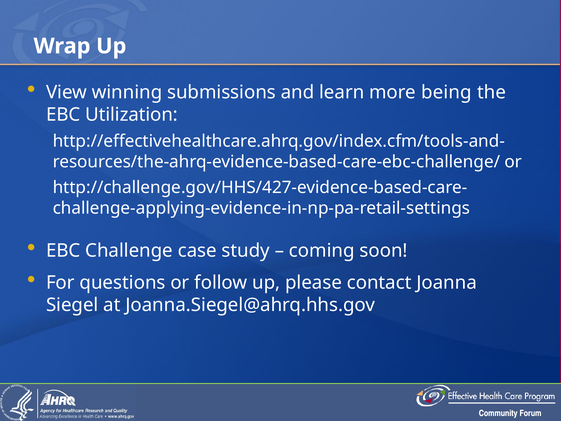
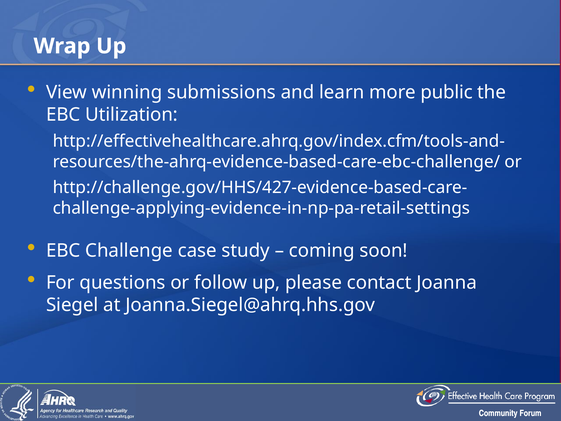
being: being -> public
